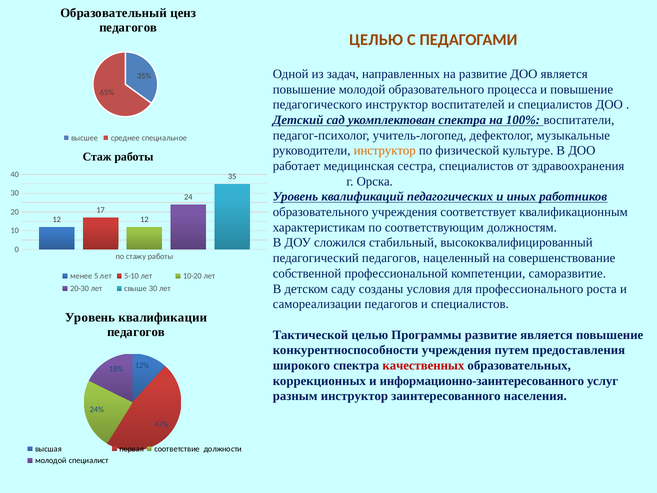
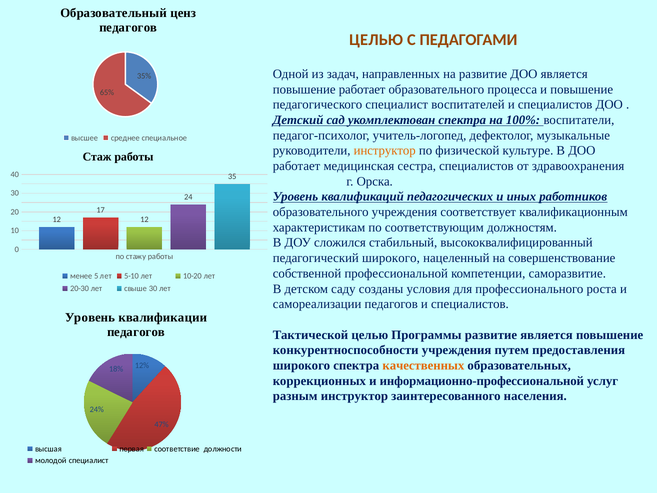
повышение молодой: молодой -> работает
педагогического инструктор: инструктор -> специалист
педагогический педагогов: педагогов -> широкого
качественных colour: red -> orange
информационно-заинтересованного: информационно-заинтересованного -> информационно-профессиональной
